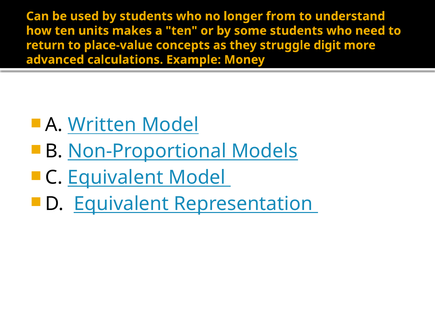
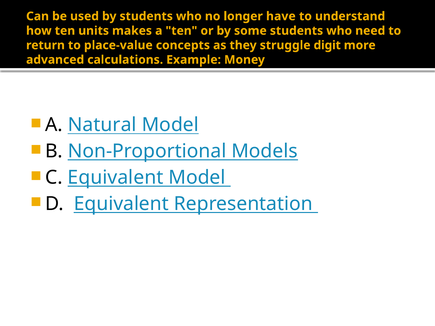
from: from -> have
Written: Written -> Natural
